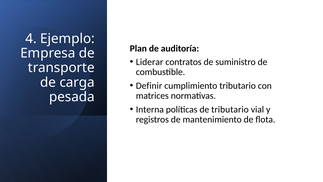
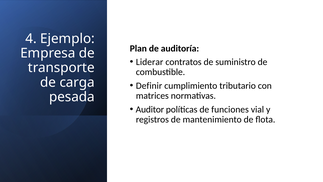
Interna: Interna -> Auditor
de tributario: tributario -> funciones
